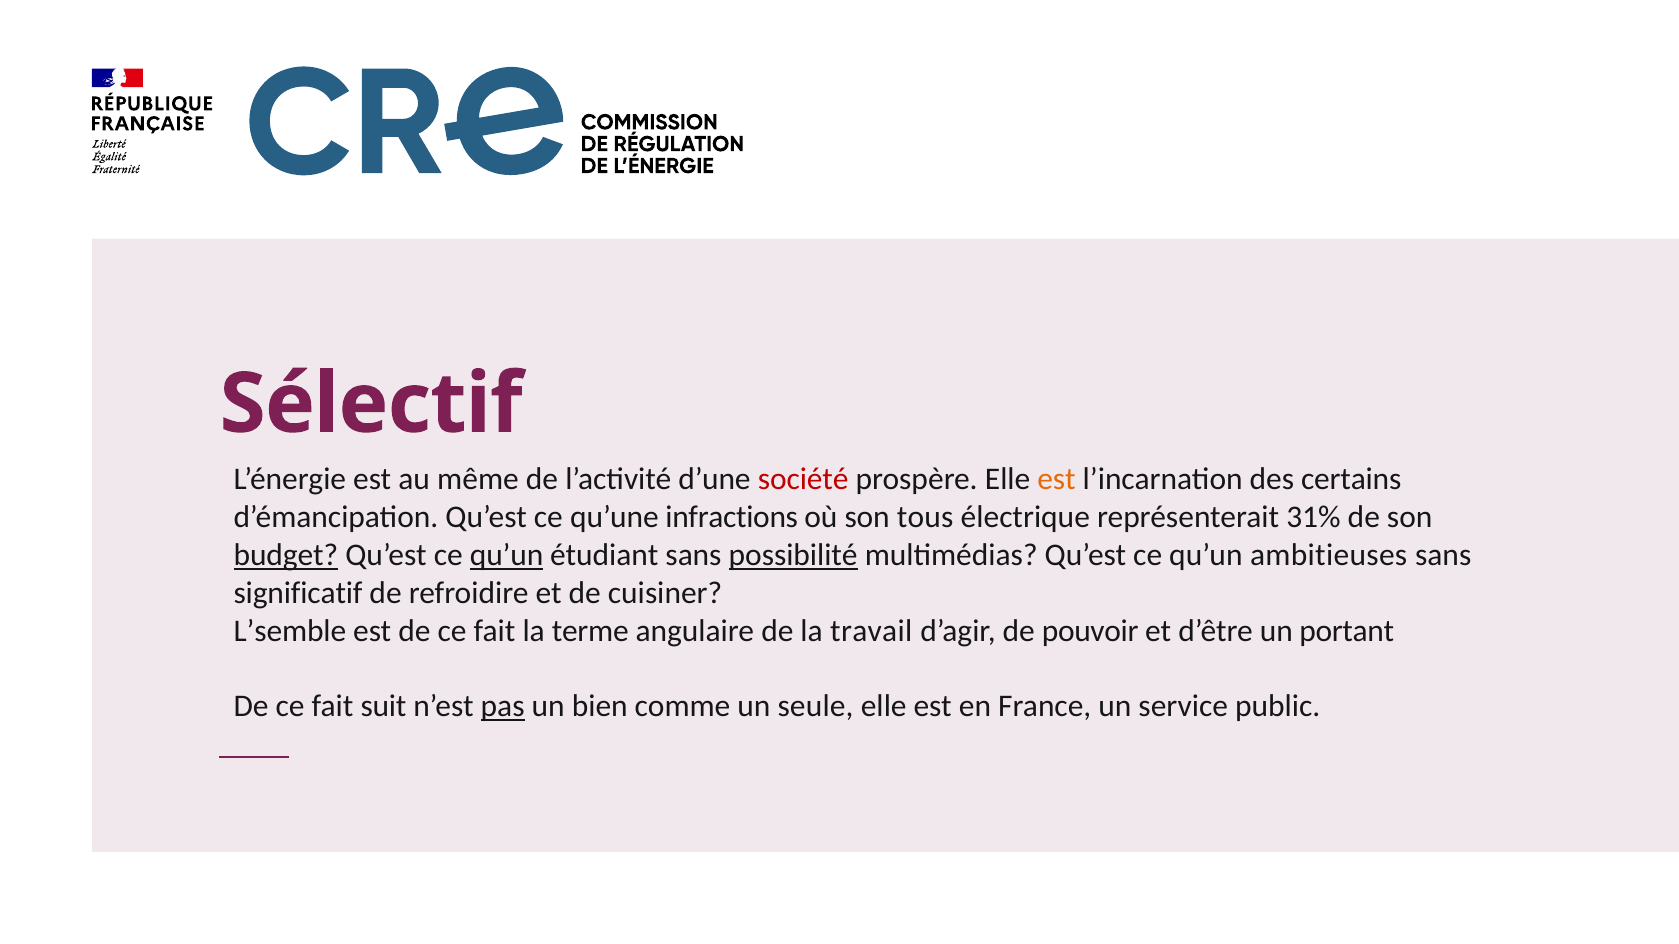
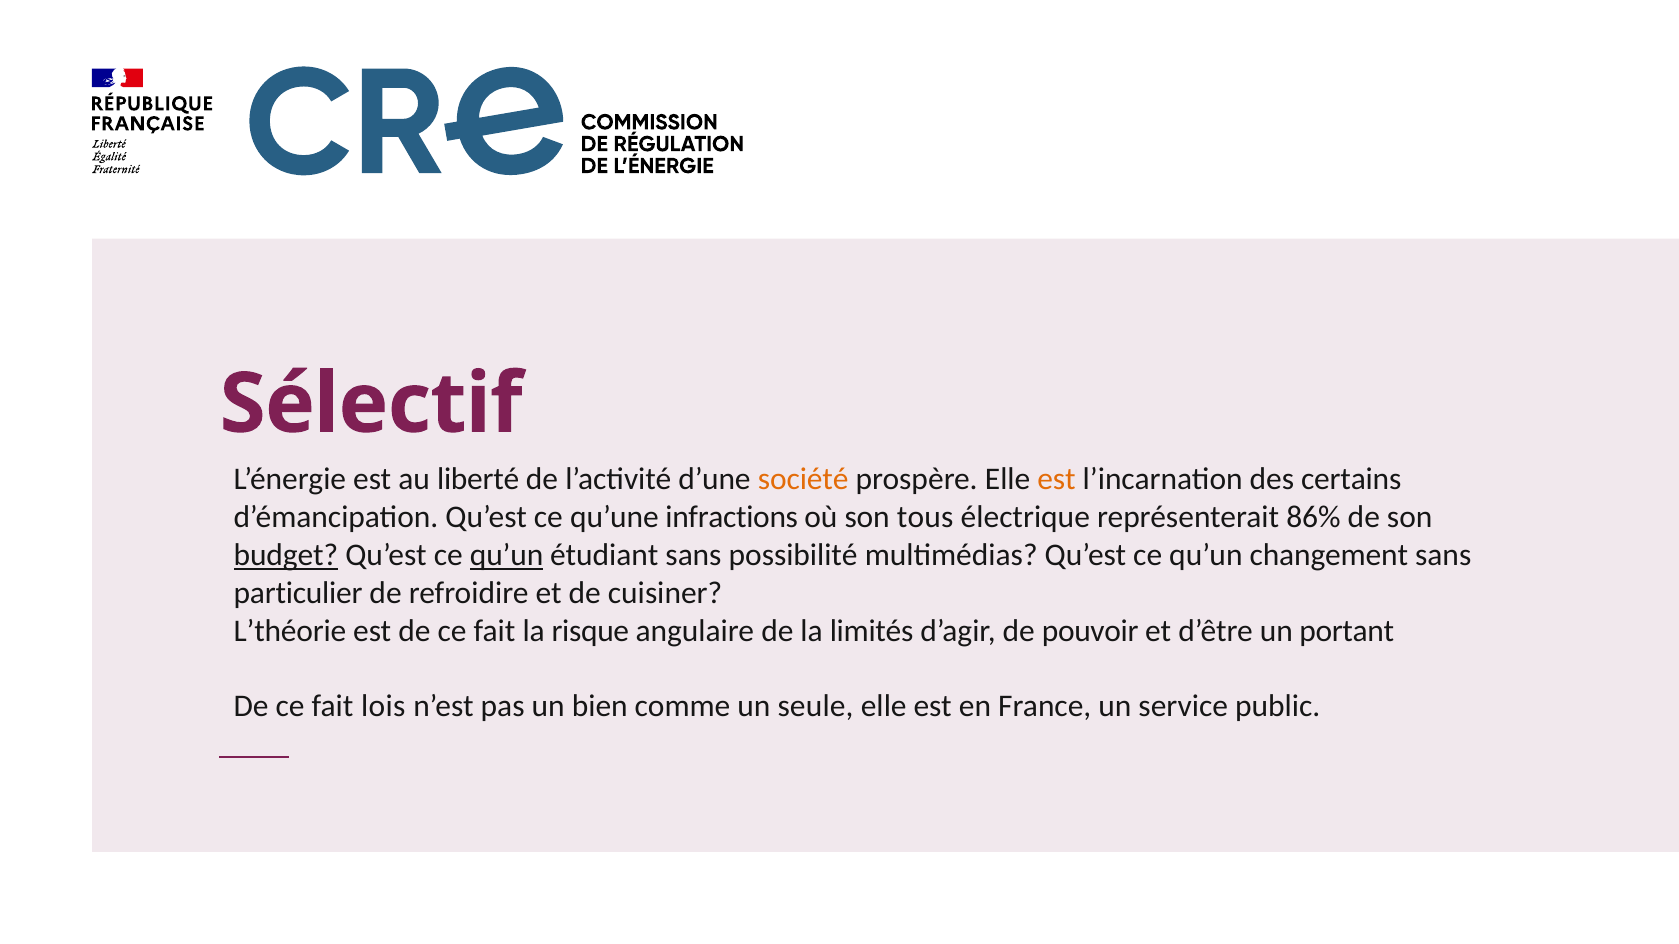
même: même -> liberté
société colour: red -> orange
31%: 31% -> 86%
possibilité underline: present -> none
ambitieuses: ambitieuses -> changement
significatif: significatif -> particulier
L’semble: L’semble -> L’théorie
terme: terme -> risque
travail: travail -> limités
suit: suit -> lois
pas underline: present -> none
